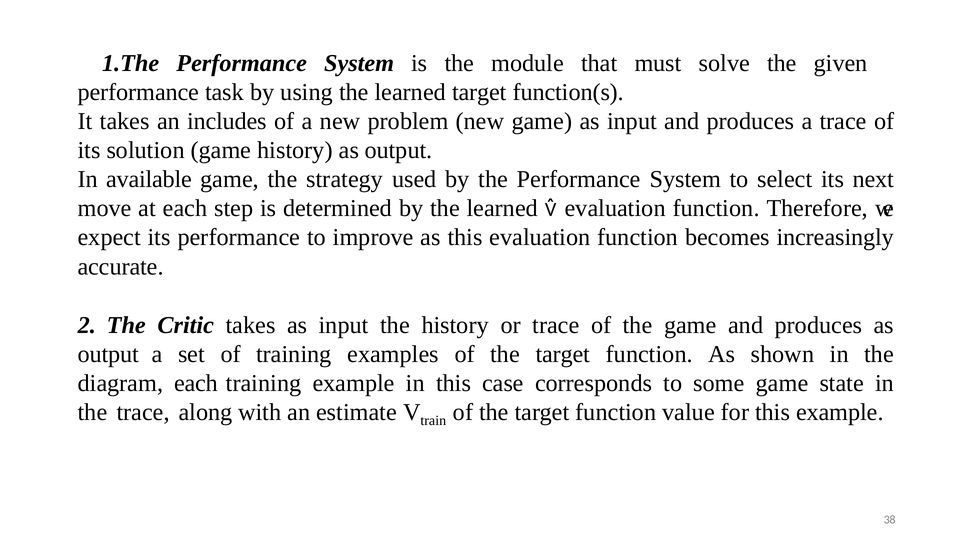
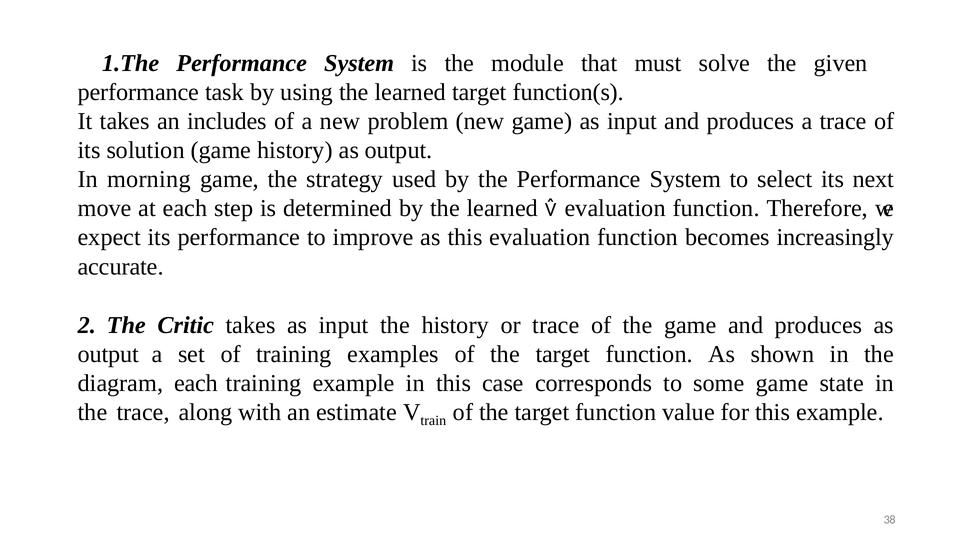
available: available -> morning
